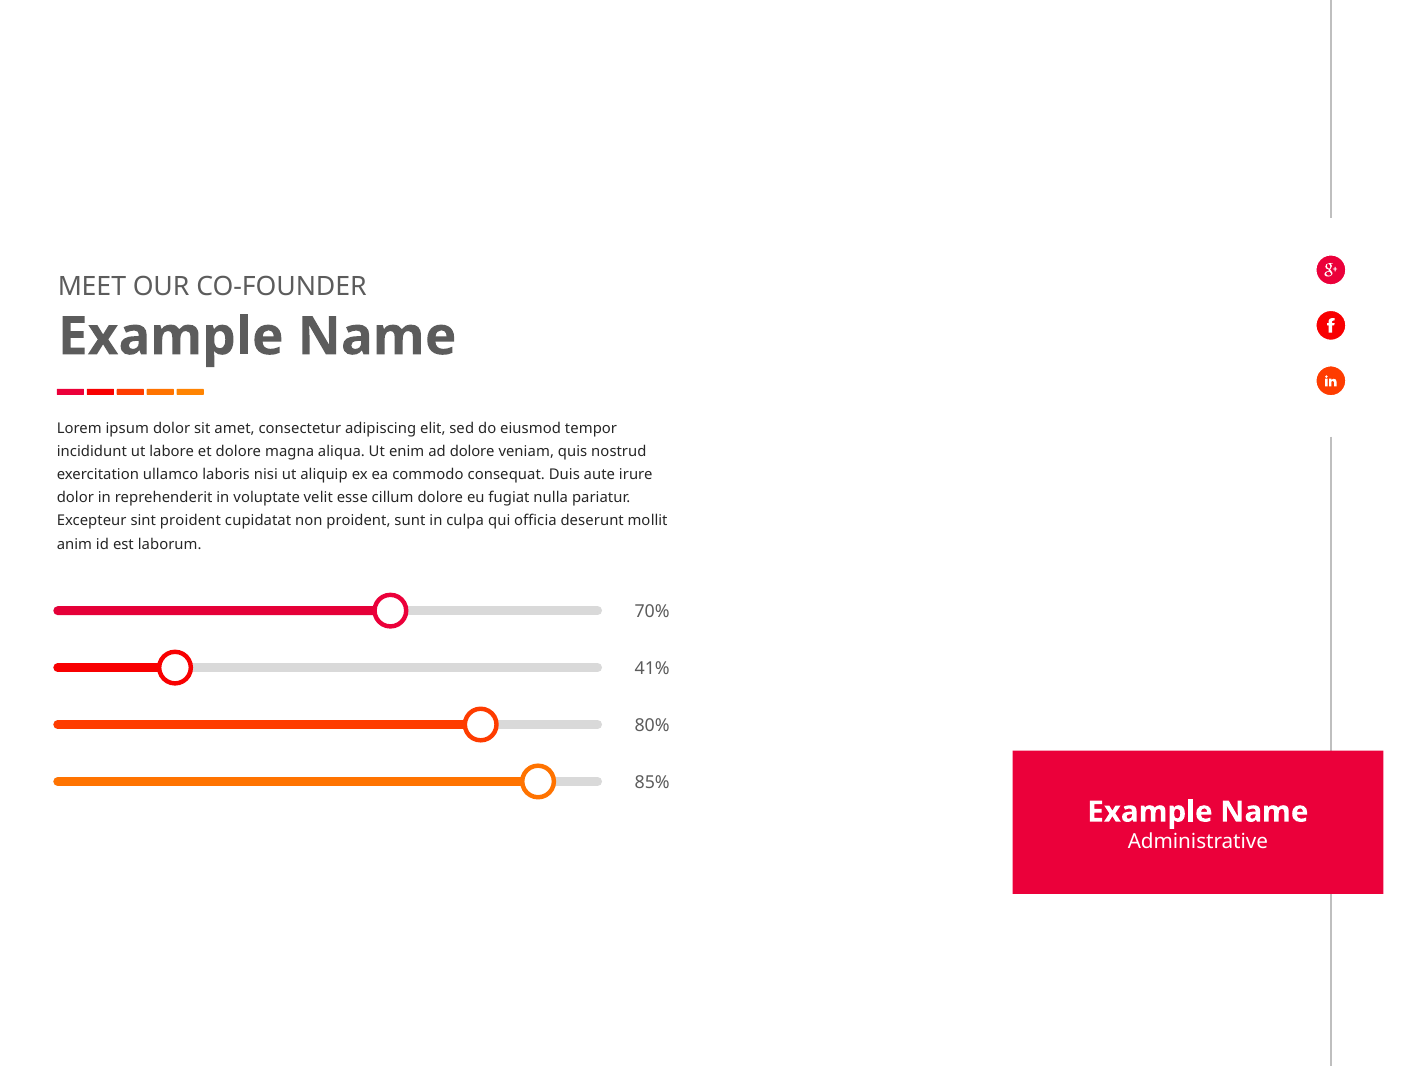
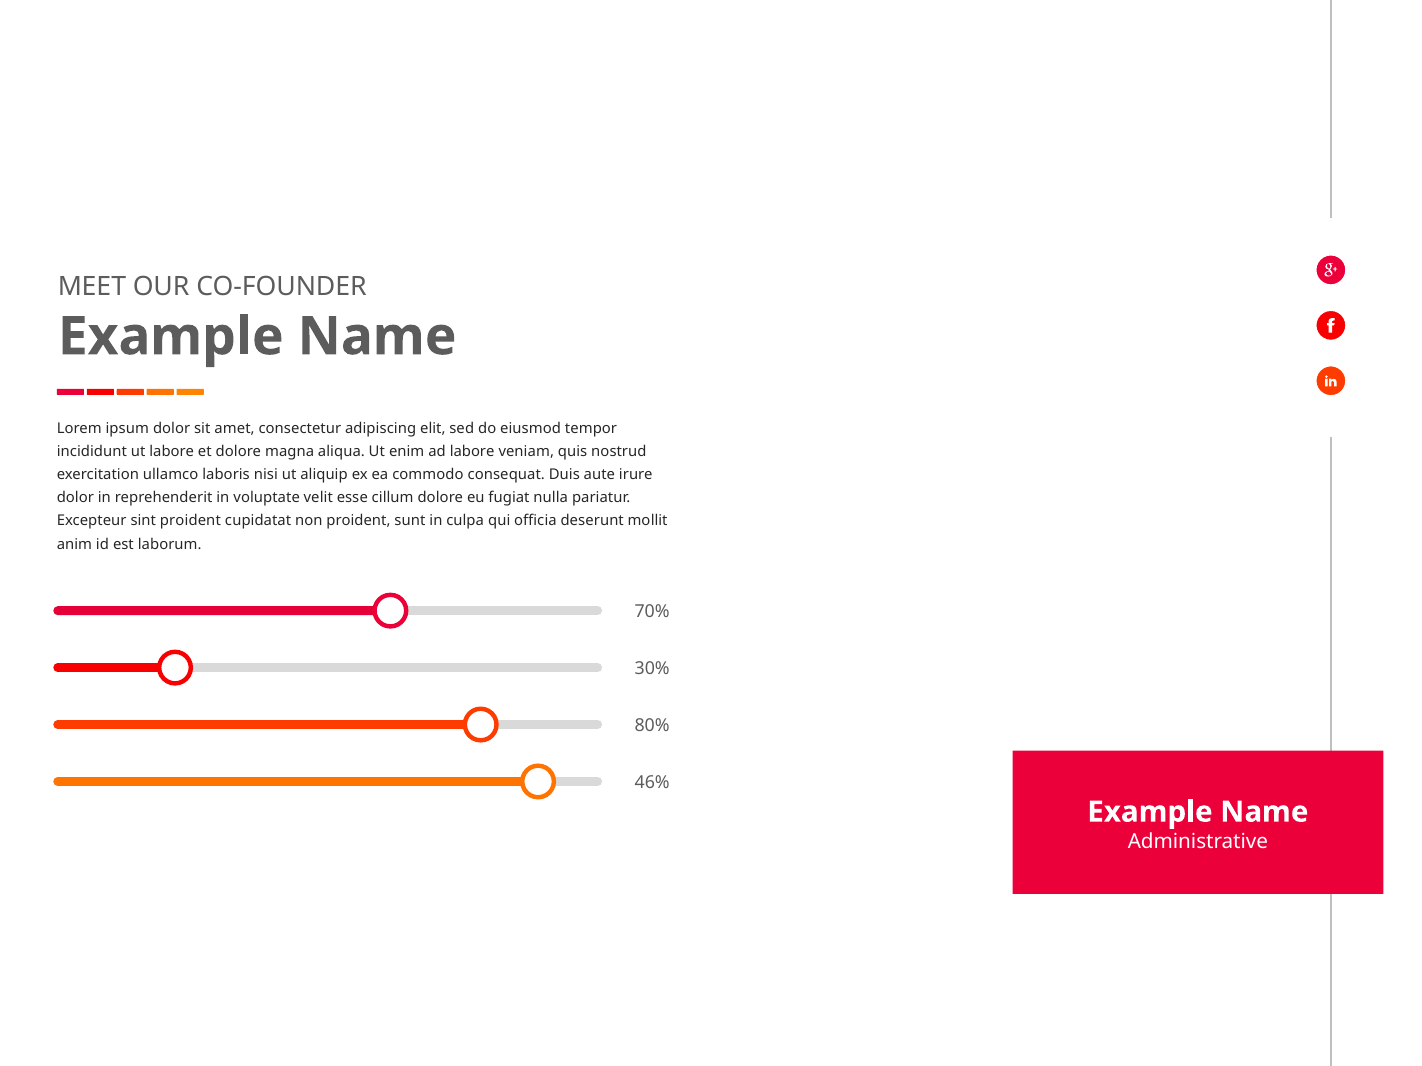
ad dolore: dolore -> labore
41%: 41% -> 30%
85%: 85% -> 46%
